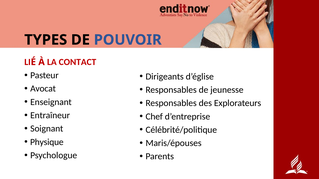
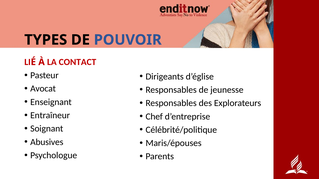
Physique: Physique -> Abusives
